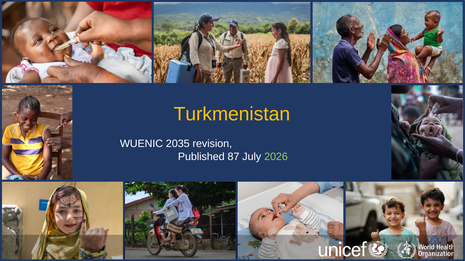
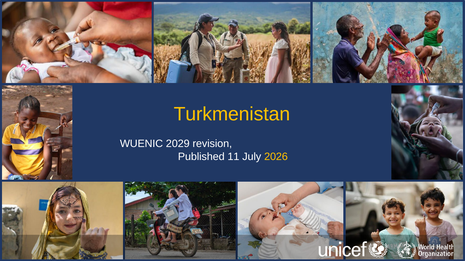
2035: 2035 -> 2029
87: 87 -> 11
2026 colour: light green -> yellow
